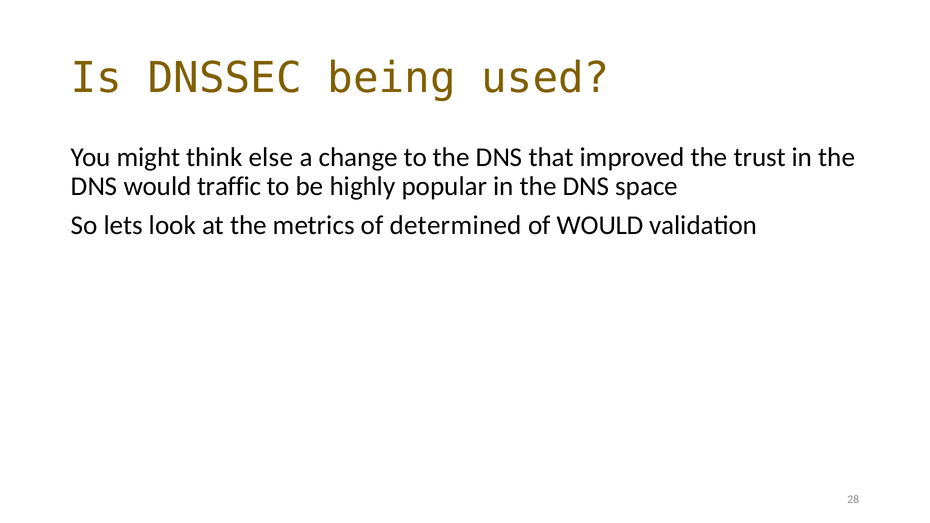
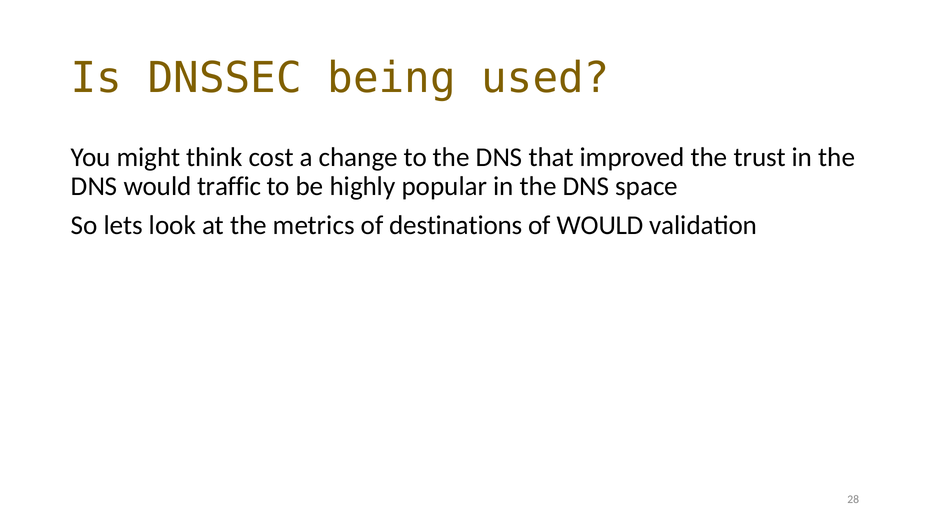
else: else -> cost
determined: determined -> destinations
